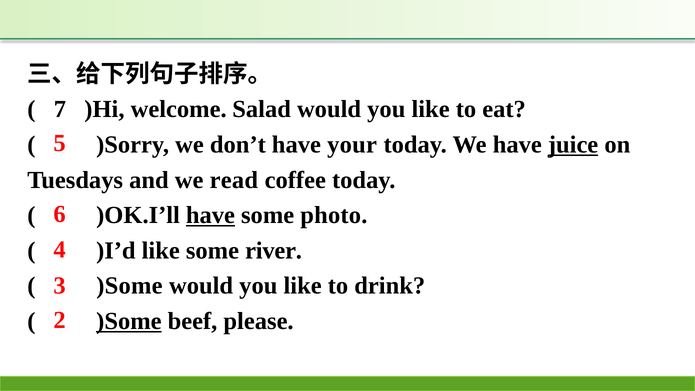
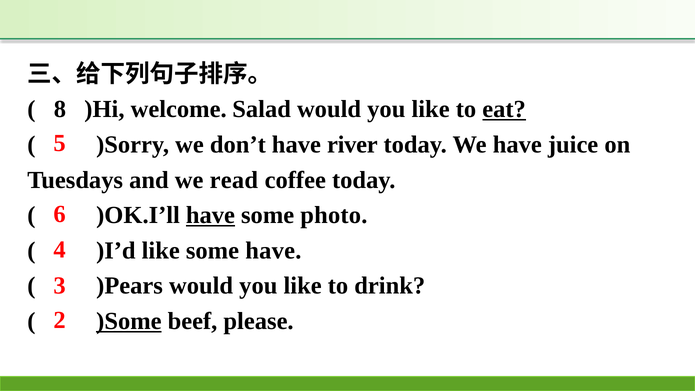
7: 7 -> 8
eat underline: none -> present
your: your -> river
juice underline: present -> none
some river: river -> have
)Some at (129, 286): )Some -> )Pears
